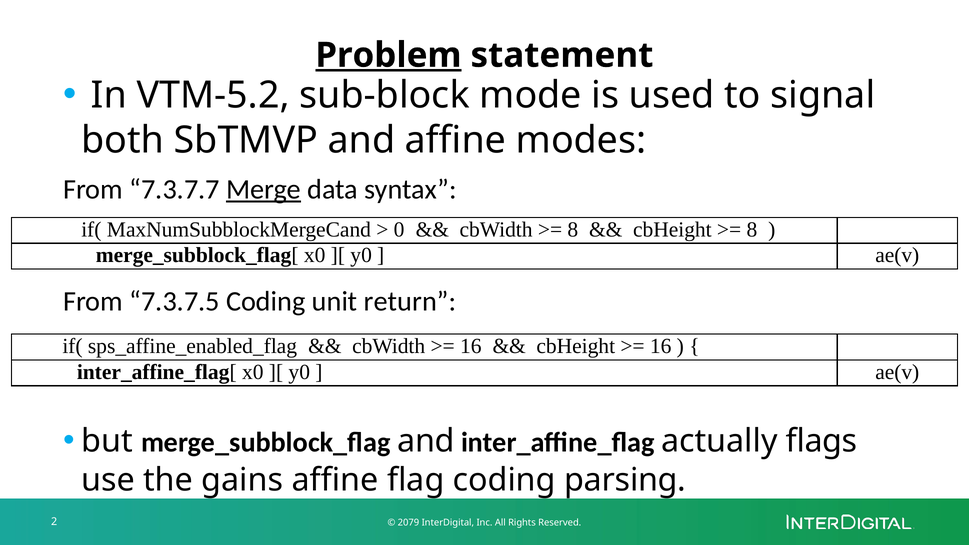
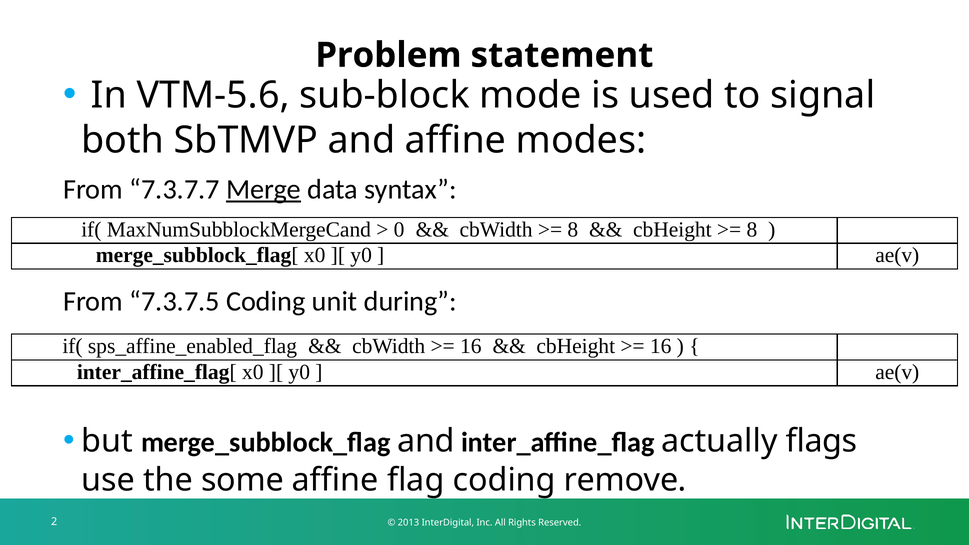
Problem underline: present -> none
VTM-5.2: VTM-5.2 -> VTM-5.6
return: return -> during
gains: gains -> some
parsing: parsing -> remove
2079: 2079 -> 2013
